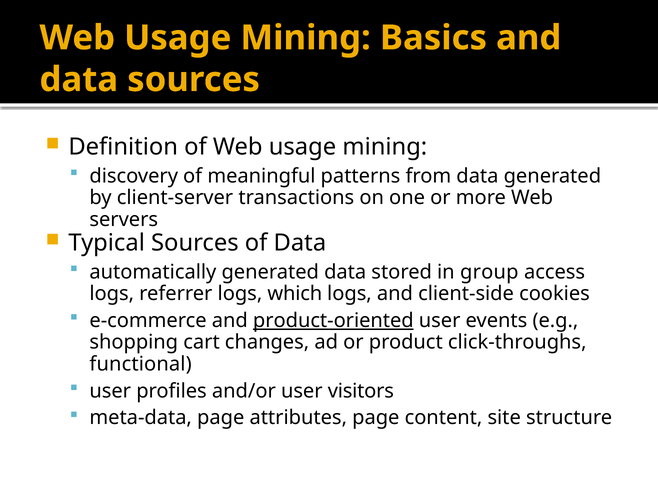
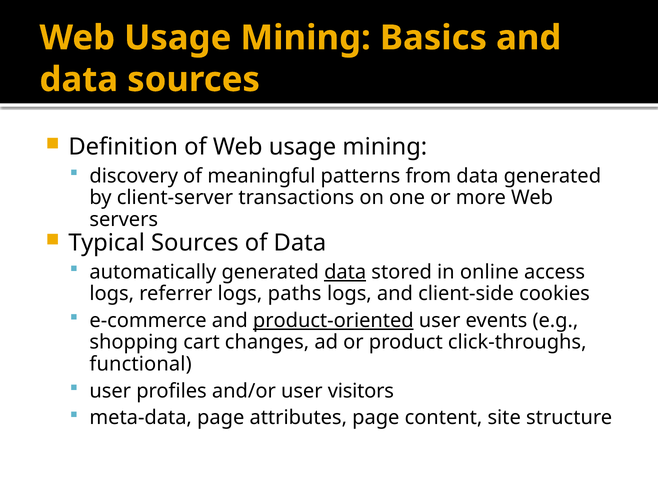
data at (345, 272) underline: none -> present
group: group -> online
which: which -> paths
